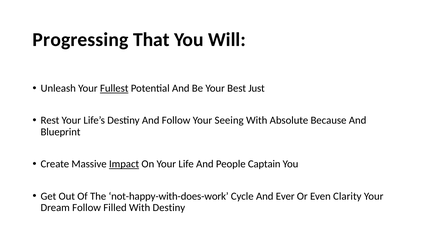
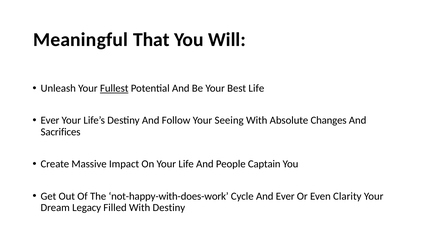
Progressing: Progressing -> Meaningful
Best Just: Just -> Life
Rest at (50, 120): Rest -> Ever
Because: Because -> Changes
Blueprint: Blueprint -> Sacrifices
Impact underline: present -> none
Dream Follow: Follow -> Legacy
